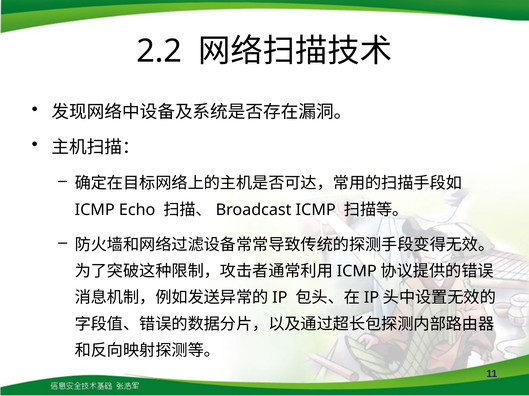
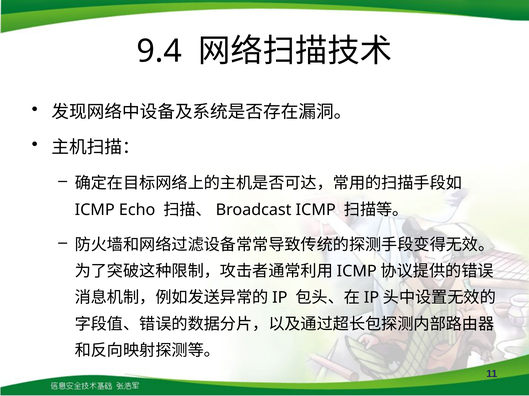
2.2: 2.2 -> 9.4
